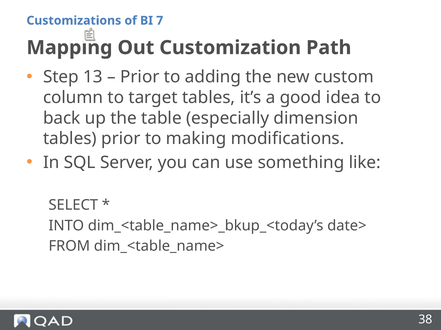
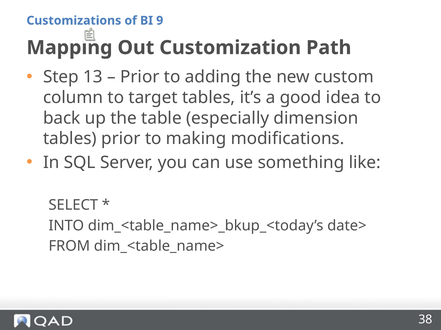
7: 7 -> 9
